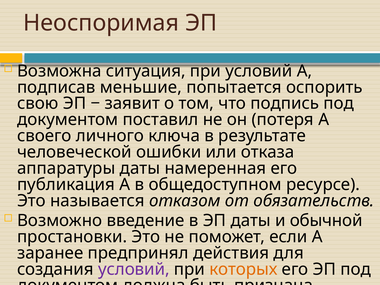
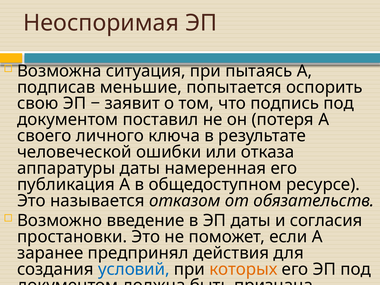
при условий: условий -> пытаясь
обычной: обычной -> согласия
условий at (134, 269) colour: purple -> blue
